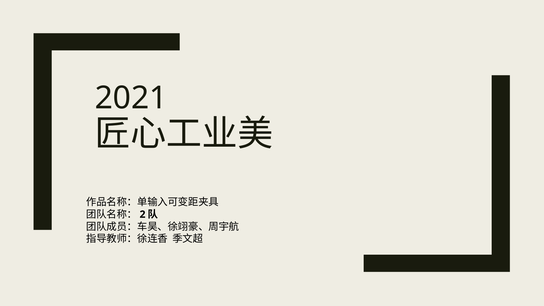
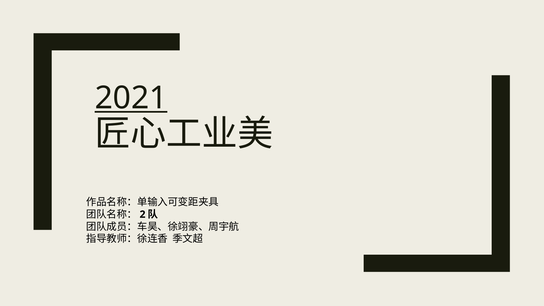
2021 underline: none -> present
